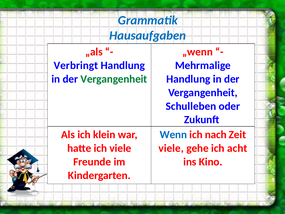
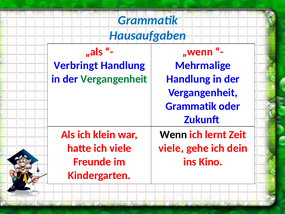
Schulleben at (191, 106): Schulleben -> Grammatik
Wenn colour: blue -> black
nach: nach -> lernt
acht: acht -> dein
